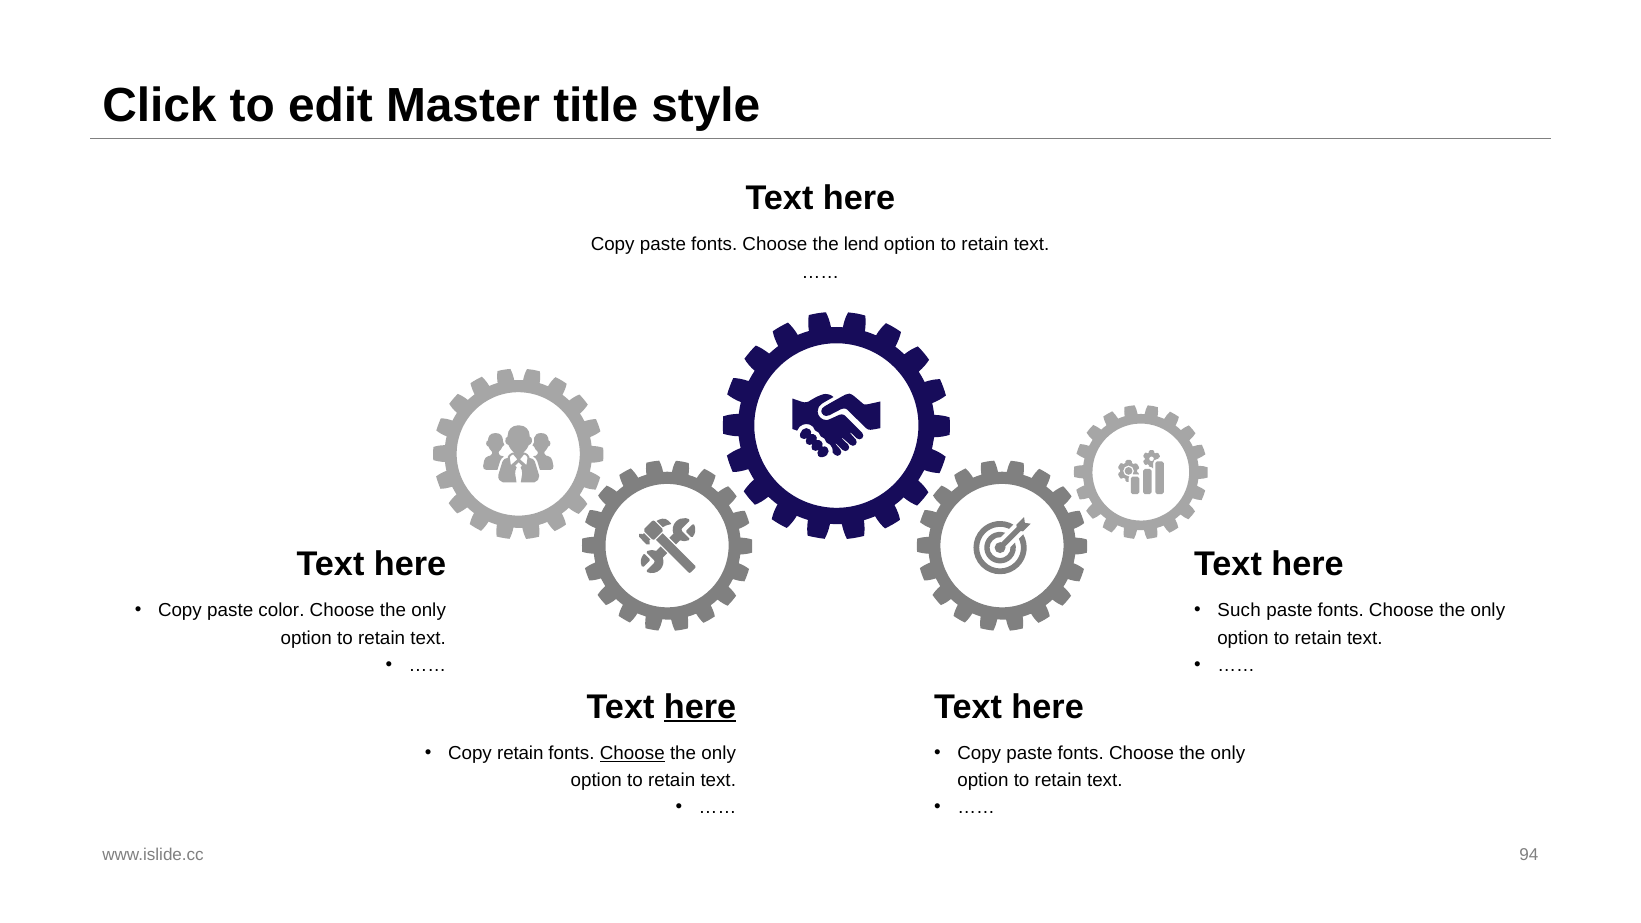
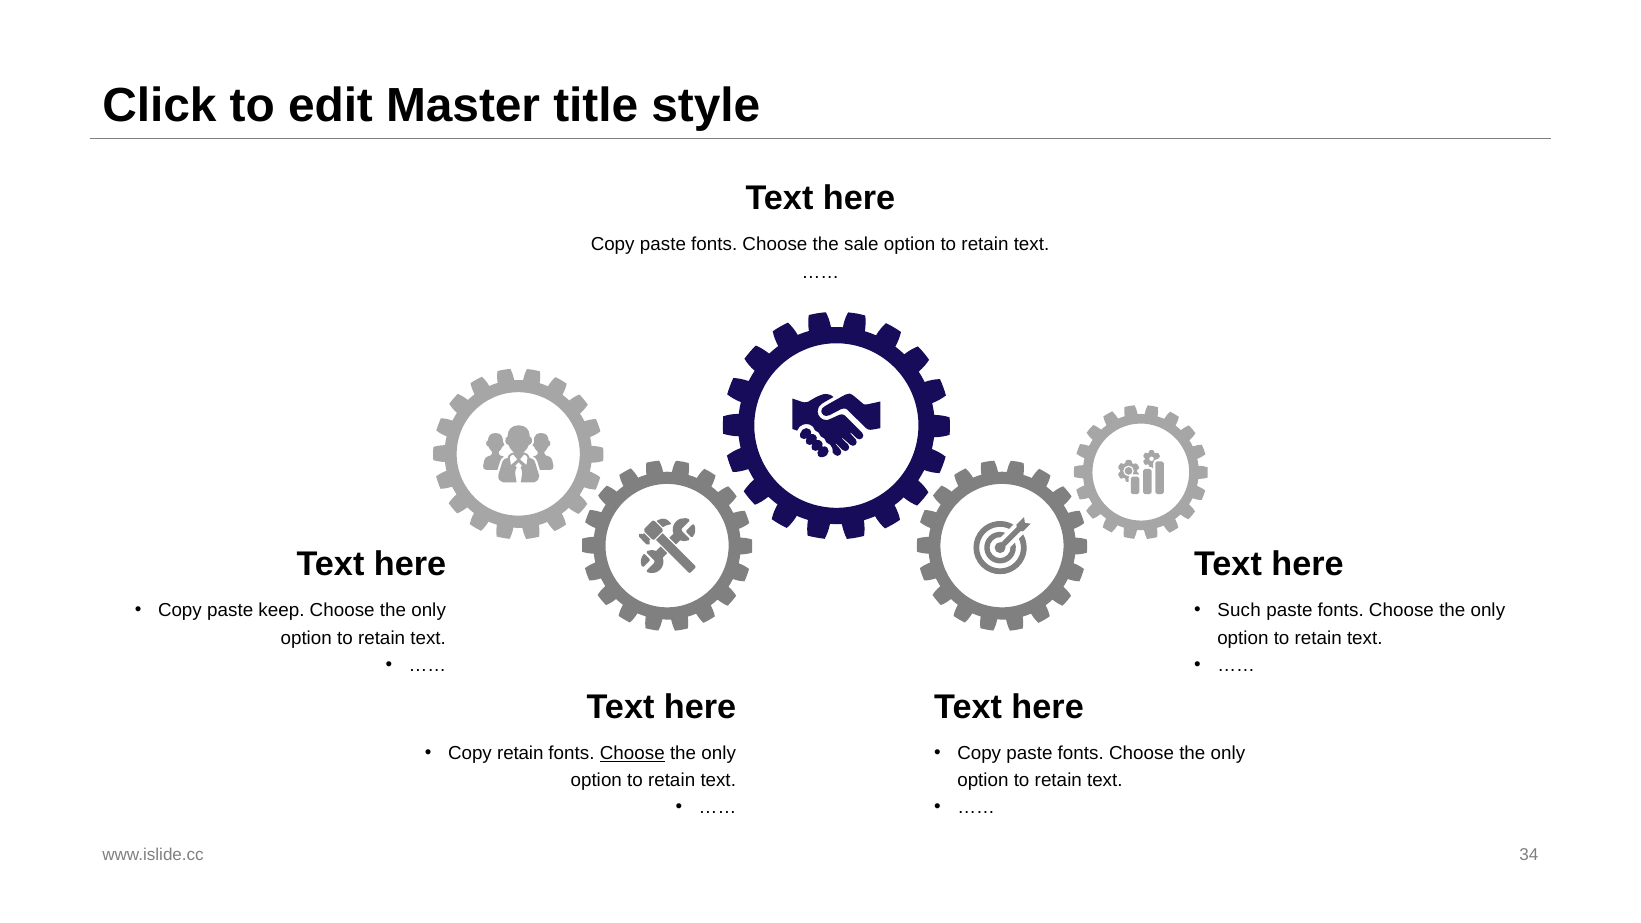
lend: lend -> sale
color: color -> keep
here at (700, 707) underline: present -> none
94: 94 -> 34
